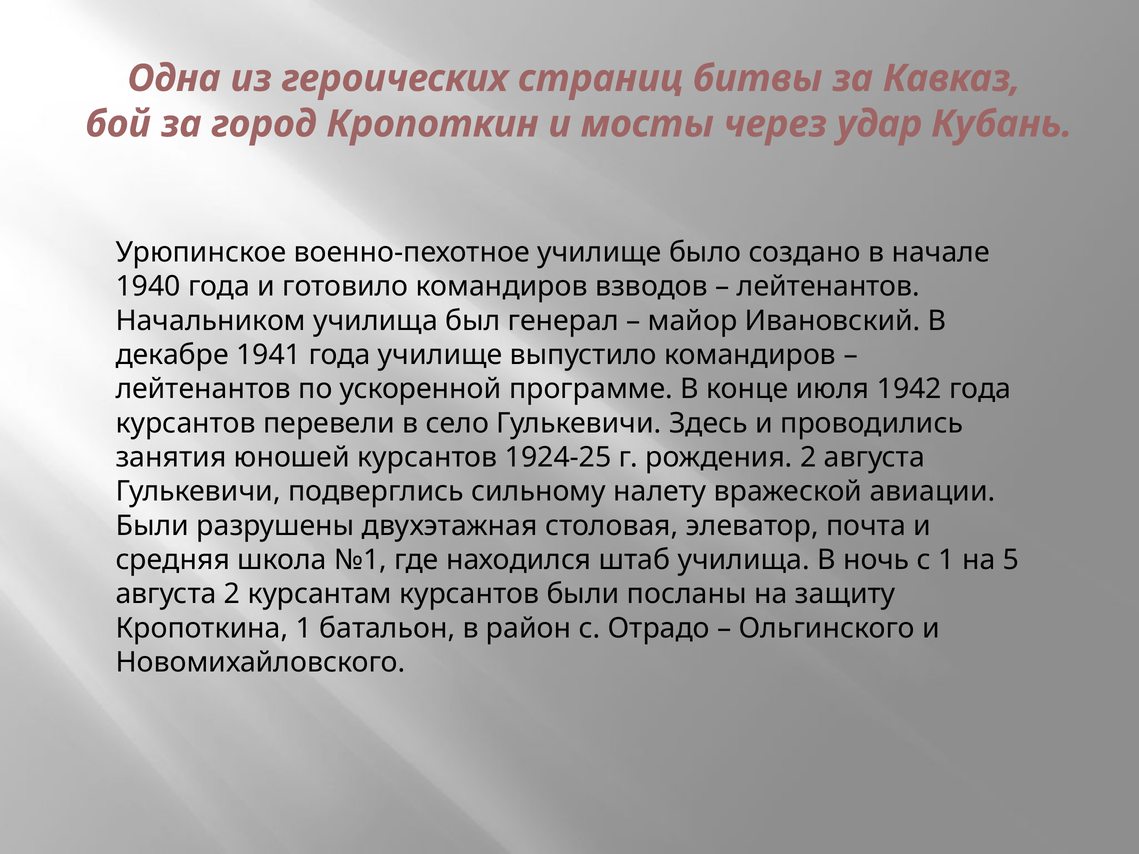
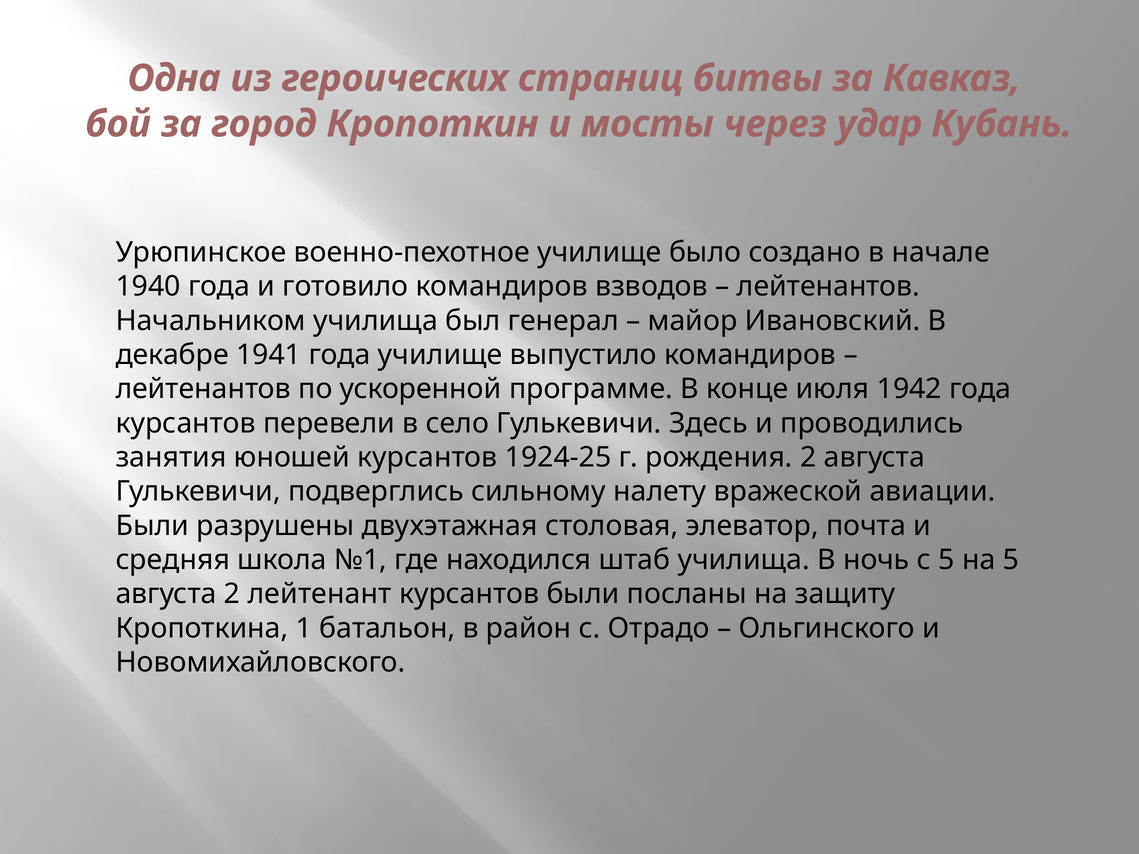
с 1: 1 -> 5
курсантам: курсантам -> лейтенант
